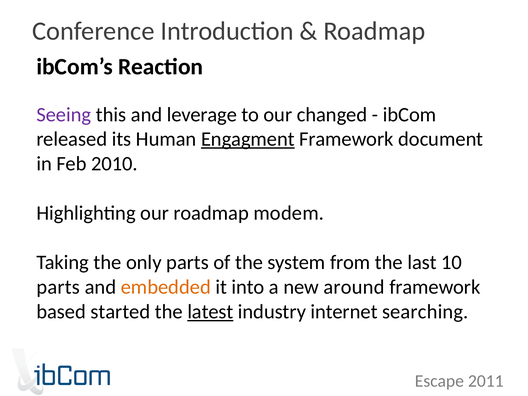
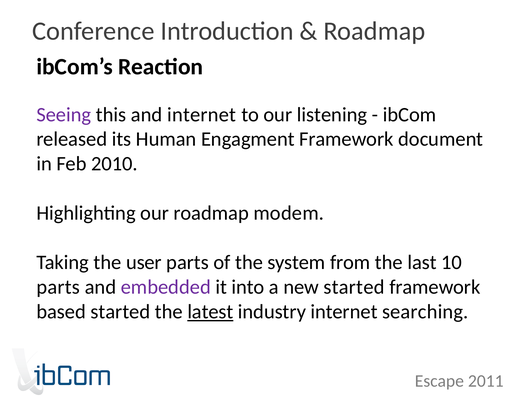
and leverage: leverage -> internet
changed: changed -> listening
Engagment underline: present -> none
only: only -> user
embedded colour: orange -> purple
new around: around -> started
